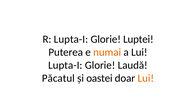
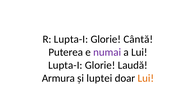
Luptei: Luptei -> Cântă
numai colour: orange -> purple
Păcatul: Păcatul -> Armura
oastei: oastei -> luptei
